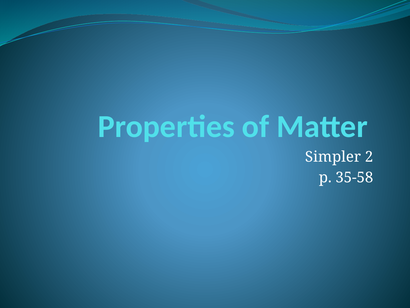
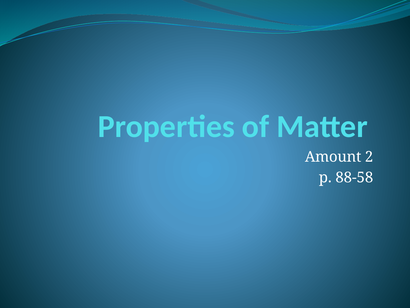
Simpler: Simpler -> Amount
35-58: 35-58 -> 88-58
